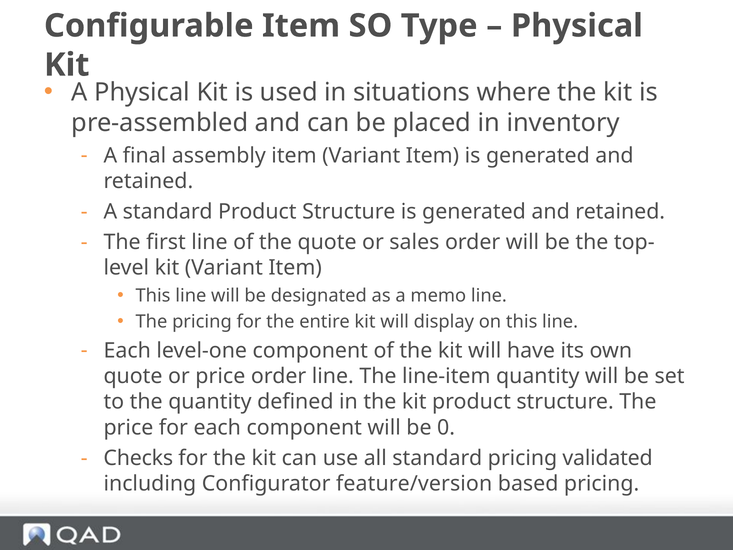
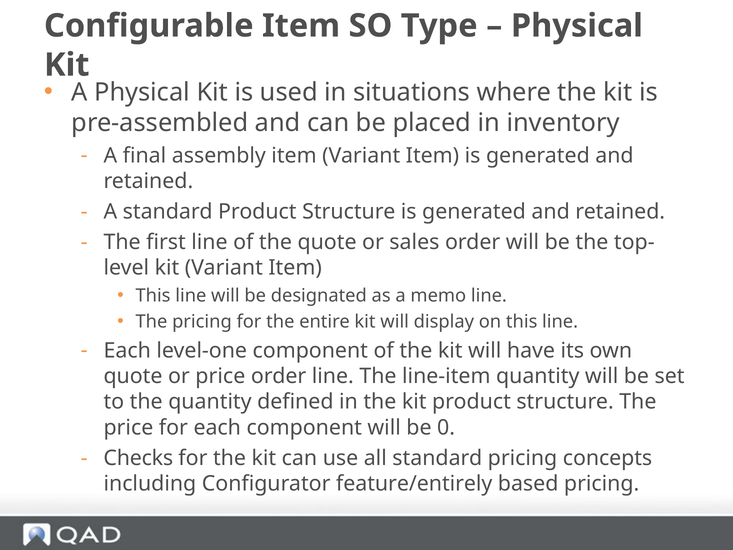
validated: validated -> concepts
feature/version: feature/version -> feature/entirely
